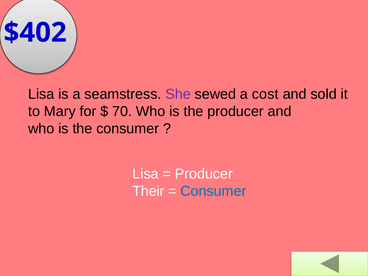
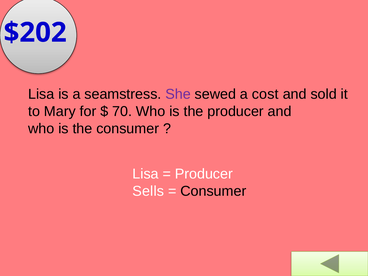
$402: $402 -> $202
Their: Their -> Sells
Consumer at (213, 191) colour: blue -> black
